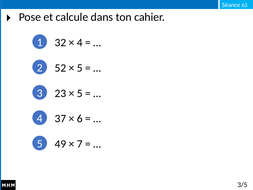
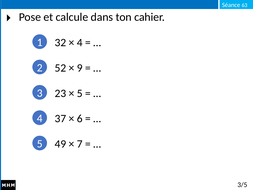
5 at (80, 68): 5 -> 9
